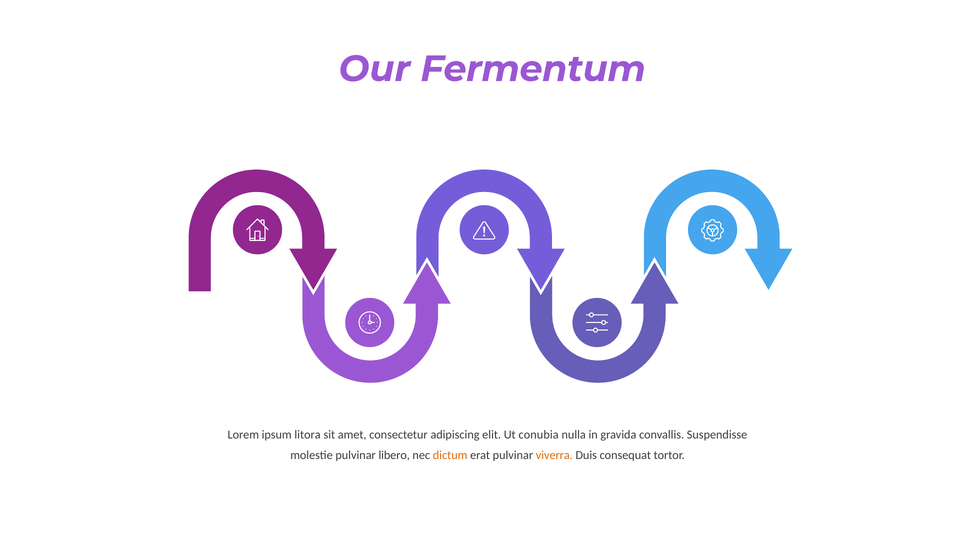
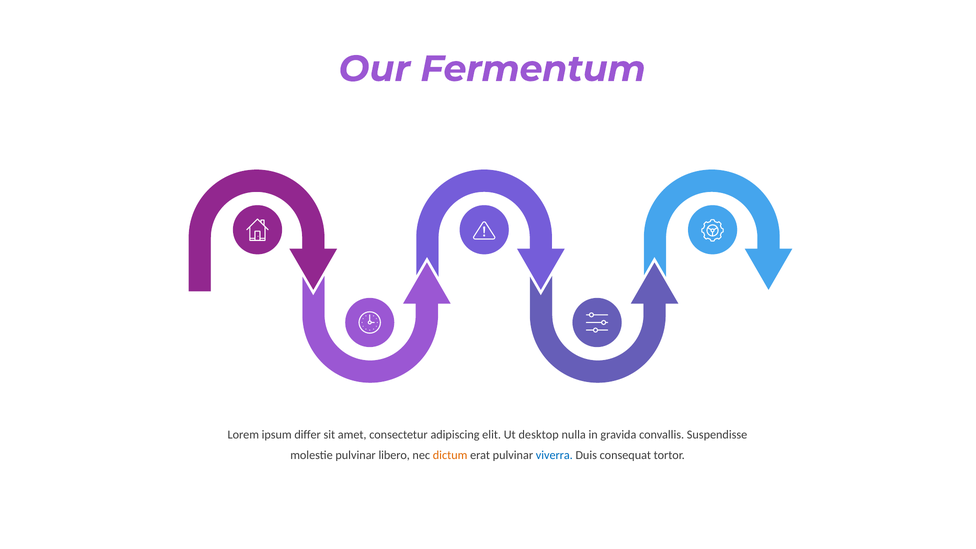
litora: litora -> differ
conubia: conubia -> desktop
viverra colour: orange -> blue
